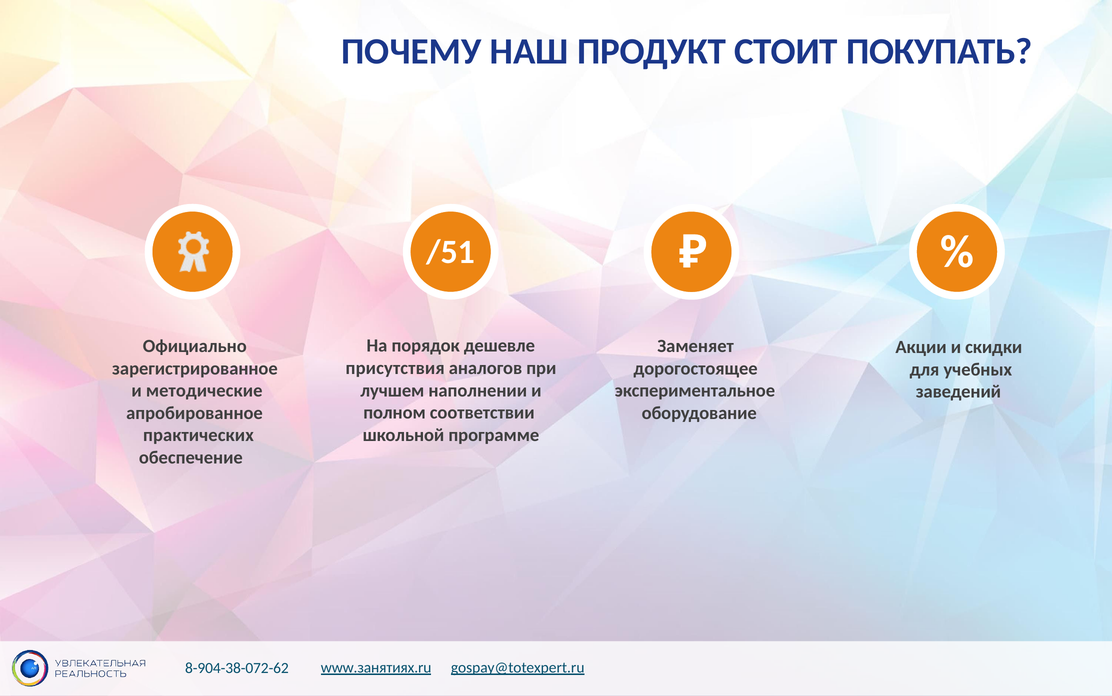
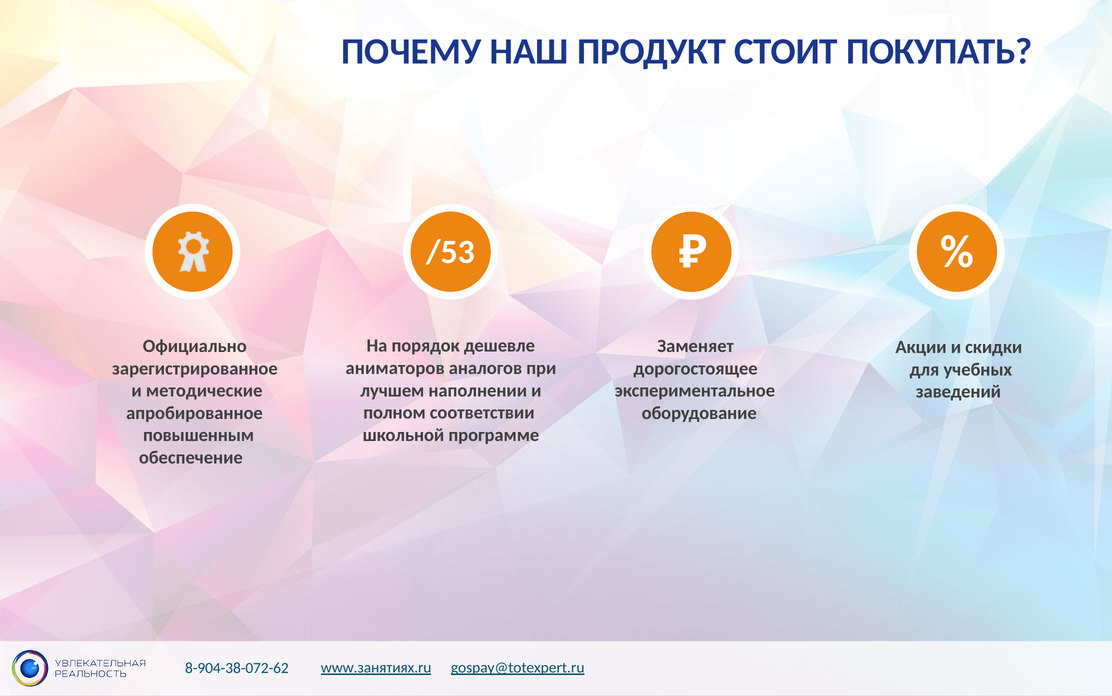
/51: /51 -> /53
присутствия: присутствия -> аниматоров
практических: практических -> повышенным
